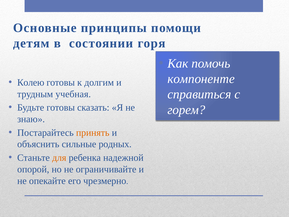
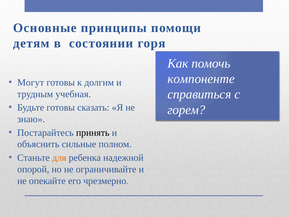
Колею: Колею -> Могут
принять colour: orange -> black
родных: родных -> полном
